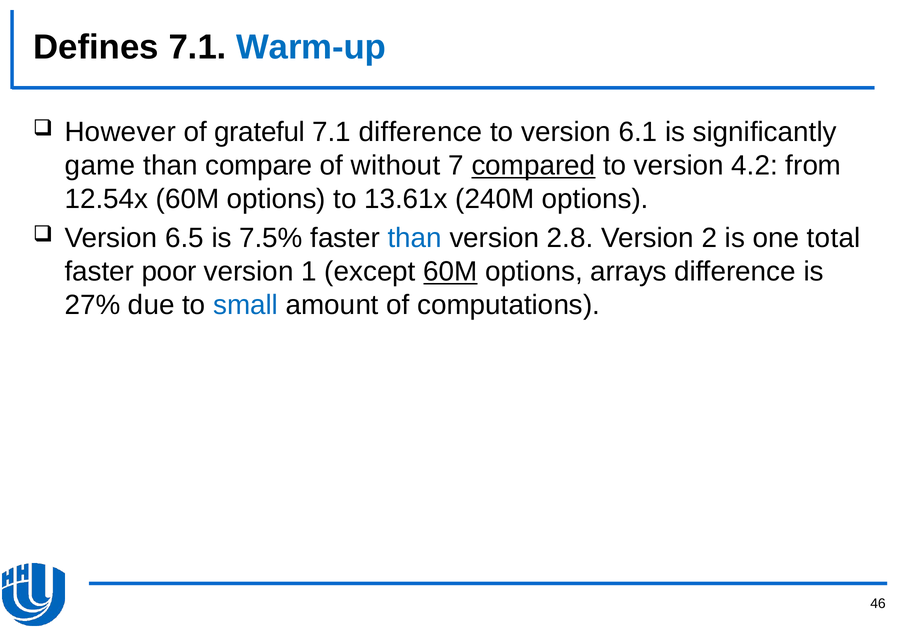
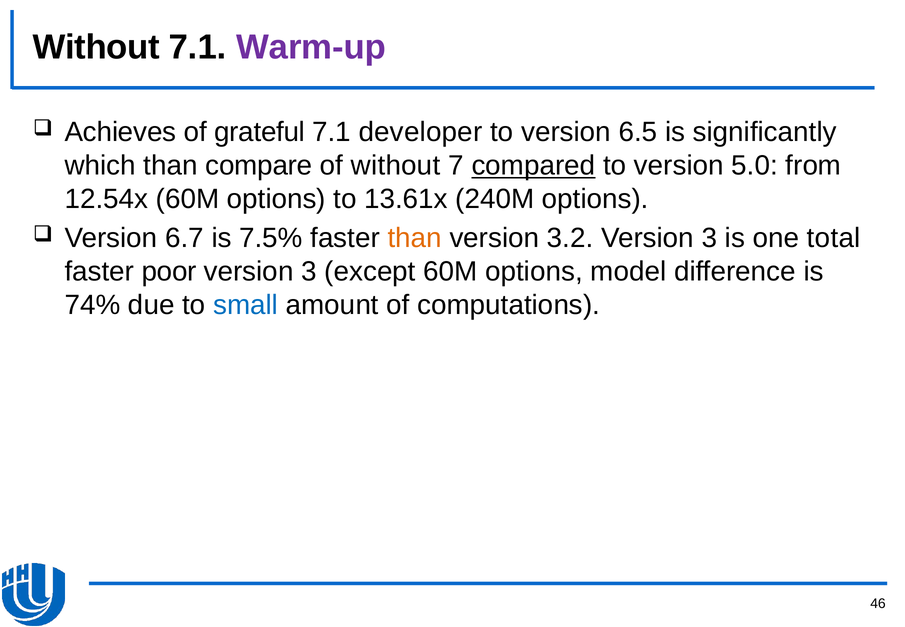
Defines at (96, 47): Defines -> Without
Warm-up colour: blue -> purple
However: However -> Achieves
7.1 difference: difference -> developer
6.1: 6.1 -> 6.5
game: game -> which
4.2: 4.2 -> 5.0
6.5: 6.5 -> 6.7
than at (415, 238) colour: blue -> orange
2.8: 2.8 -> 3.2
2 at (709, 238): 2 -> 3
1 at (309, 271): 1 -> 3
60M at (451, 271) underline: present -> none
arrays: arrays -> model
27%: 27% -> 74%
